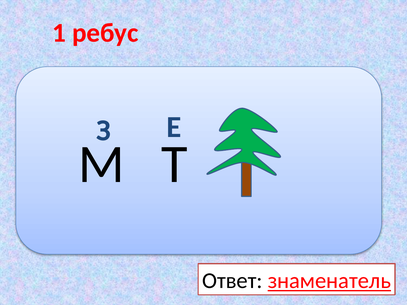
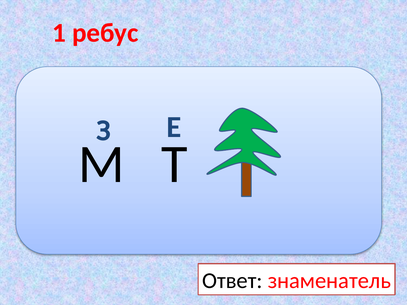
знаменатель underline: present -> none
